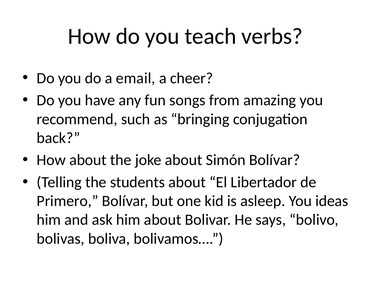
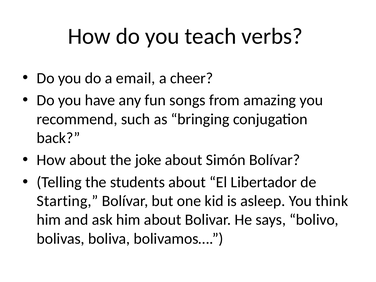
Primero: Primero -> Starting
ideas: ideas -> think
